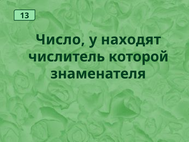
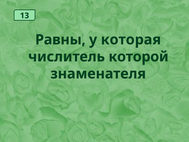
Число: Число -> Равны
находят: находят -> которая
